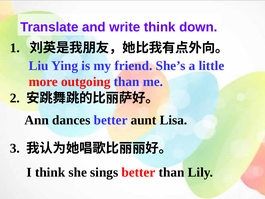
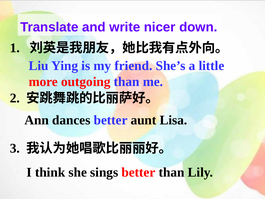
write think: think -> nicer
